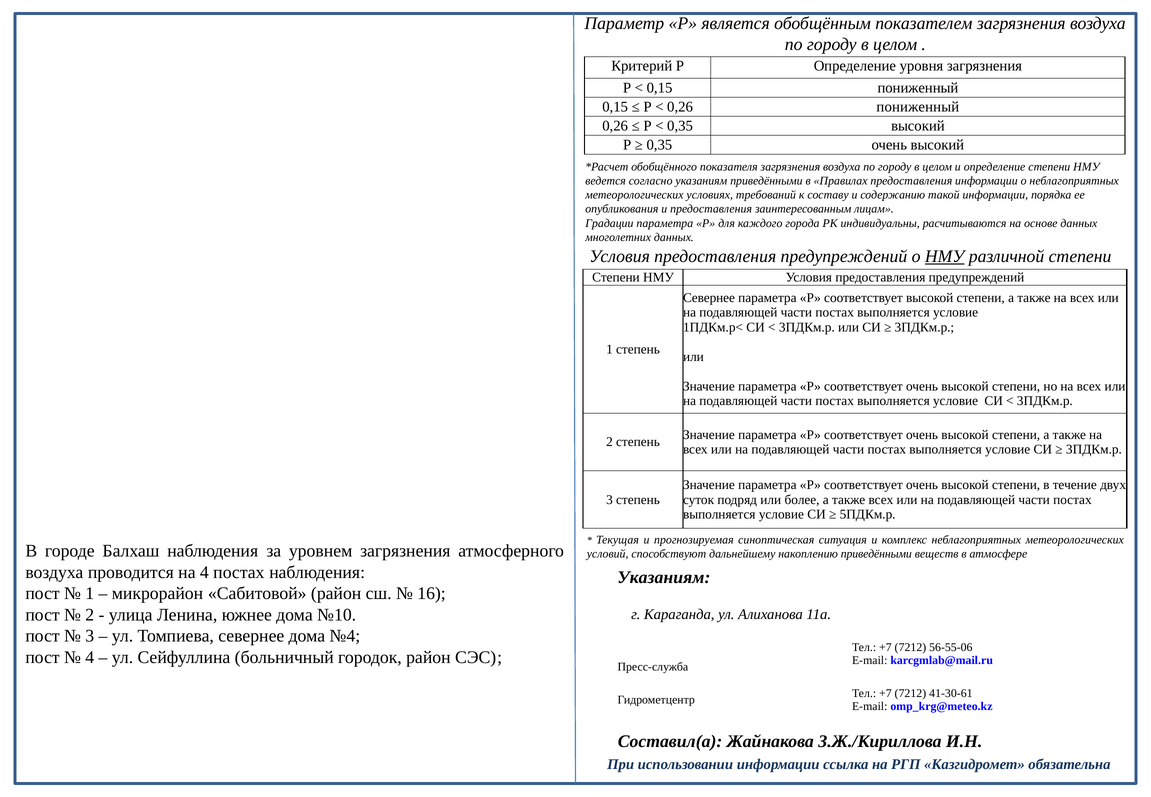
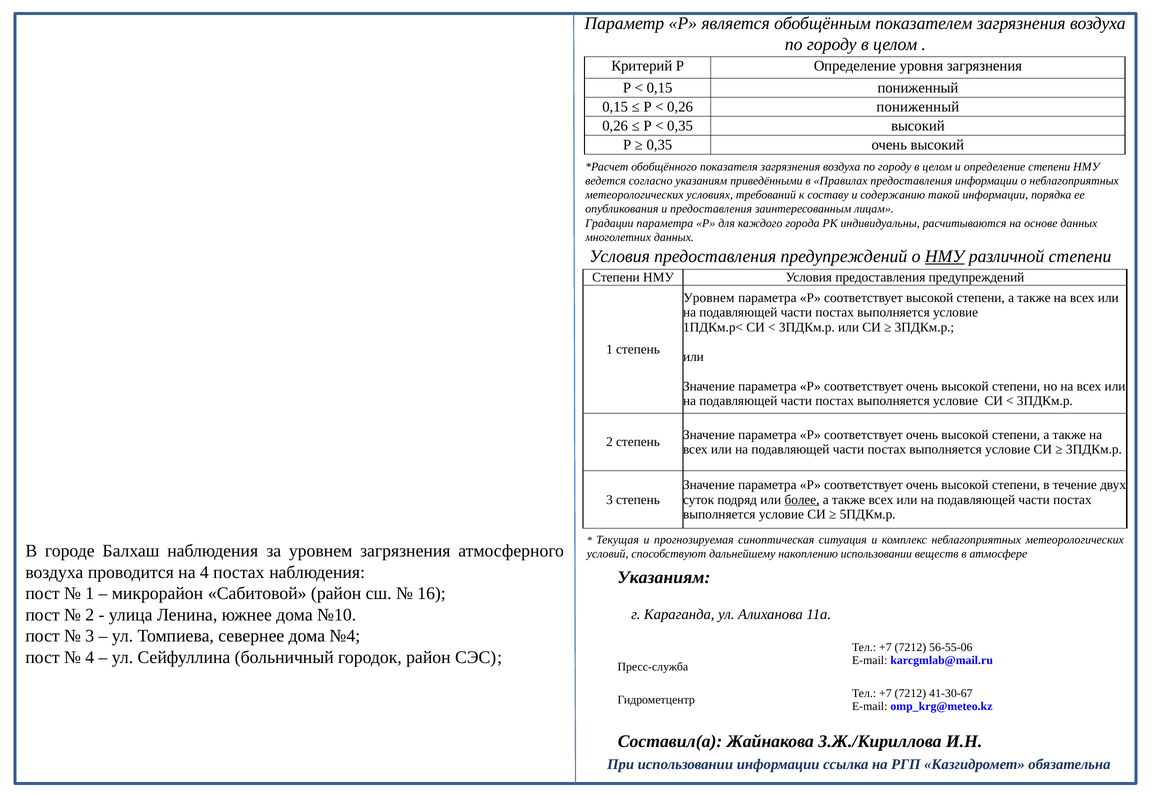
Севернее at (709, 298): Севернее -> Уровнем
более underline: none -> present
накоплению приведёнными: приведёнными -> использовании
41-30-61: 41-30-61 -> 41-30-67
